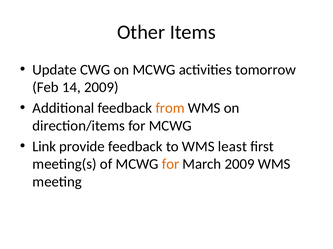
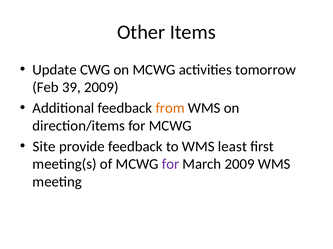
14: 14 -> 39
Link: Link -> Site
for at (171, 165) colour: orange -> purple
